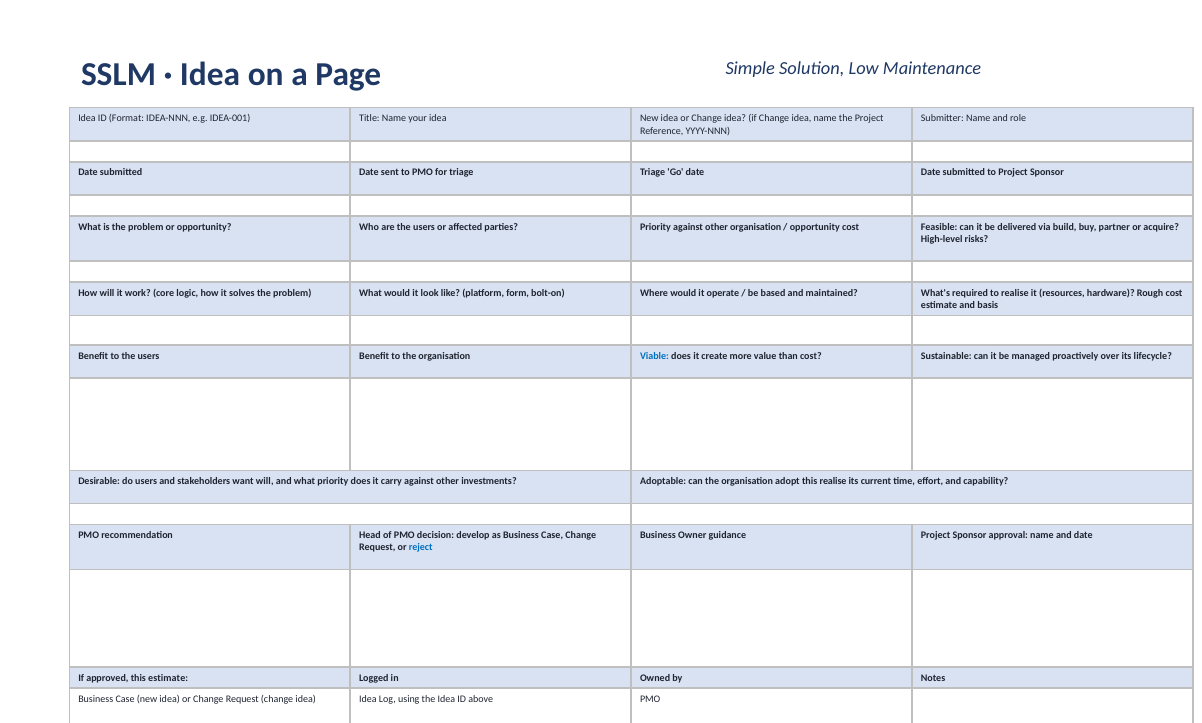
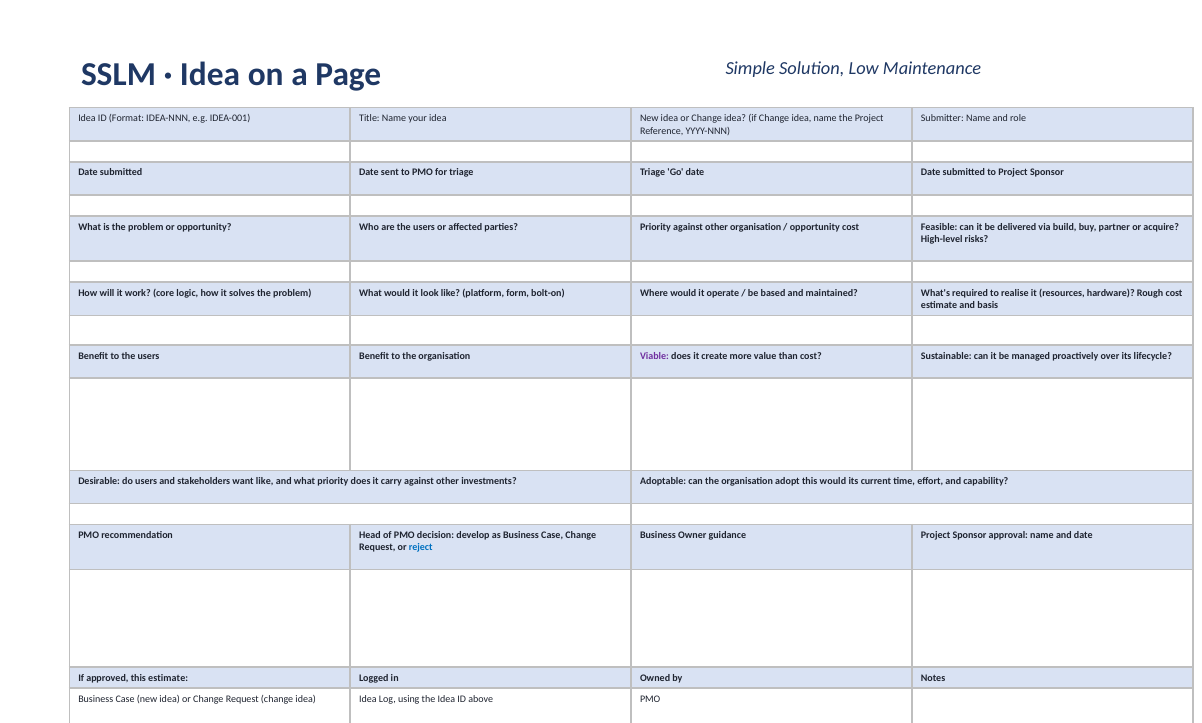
Viable colour: blue -> purple
want will: will -> like
this realise: realise -> would
